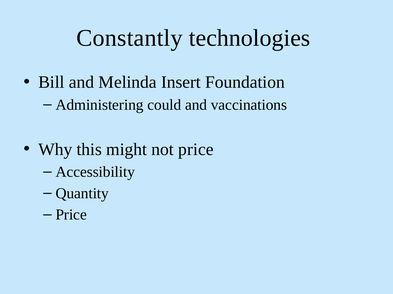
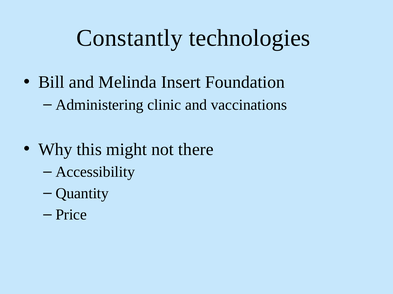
could: could -> clinic
not price: price -> there
